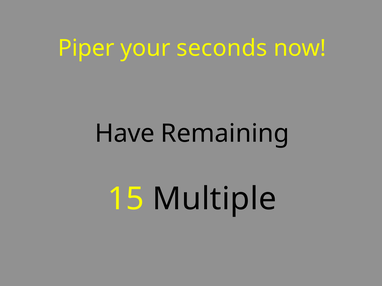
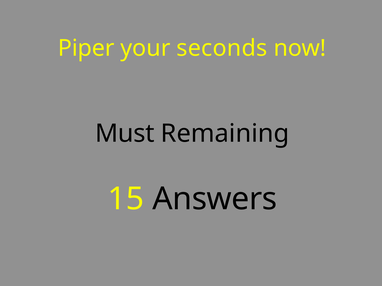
Have: Have -> Must
Multiple: Multiple -> Answers
